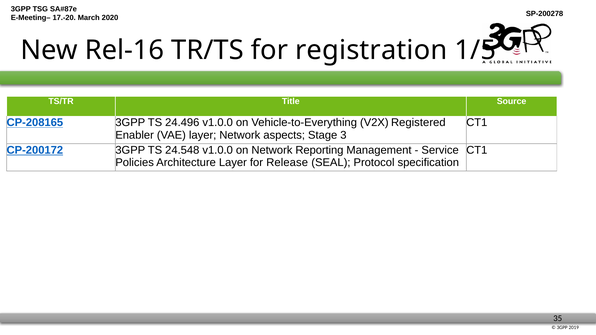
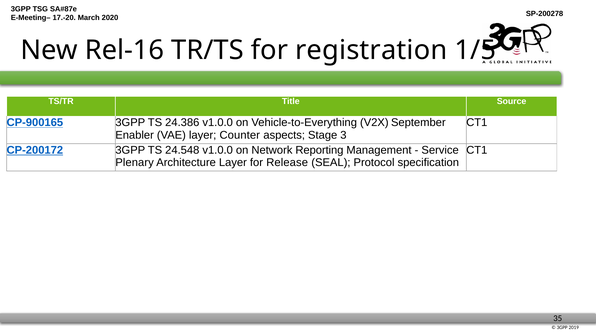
CP-208165: CP-208165 -> CP-900165
24.496: 24.496 -> 24.386
Registered: Registered -> September
layer Network: Network -> Counter
Policies: Policies -> Plenary
